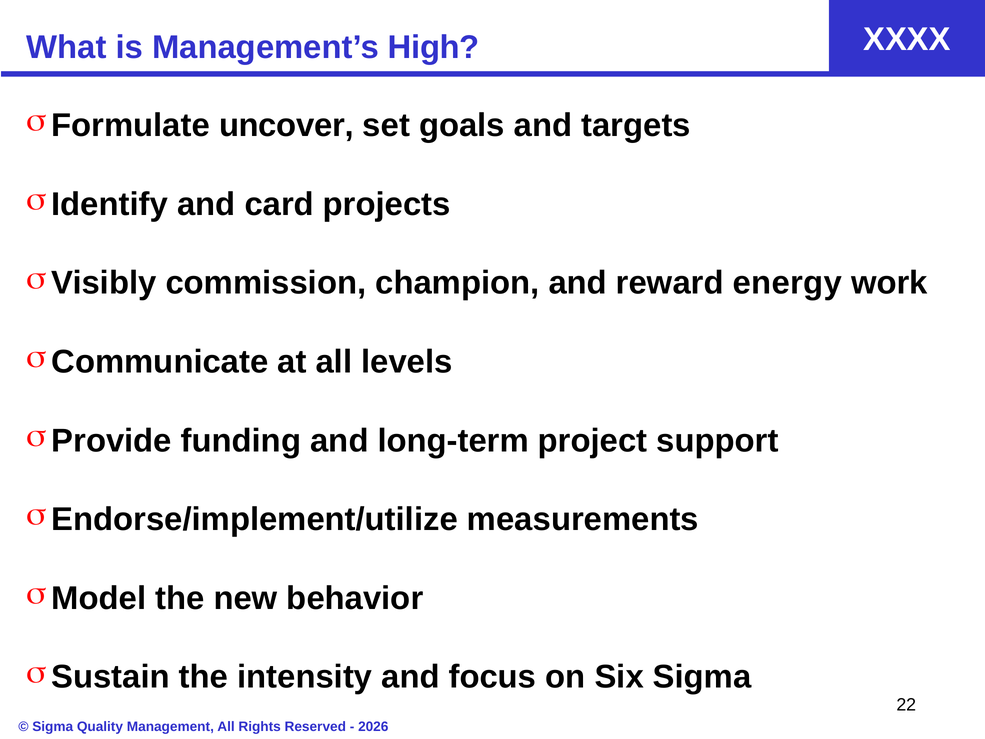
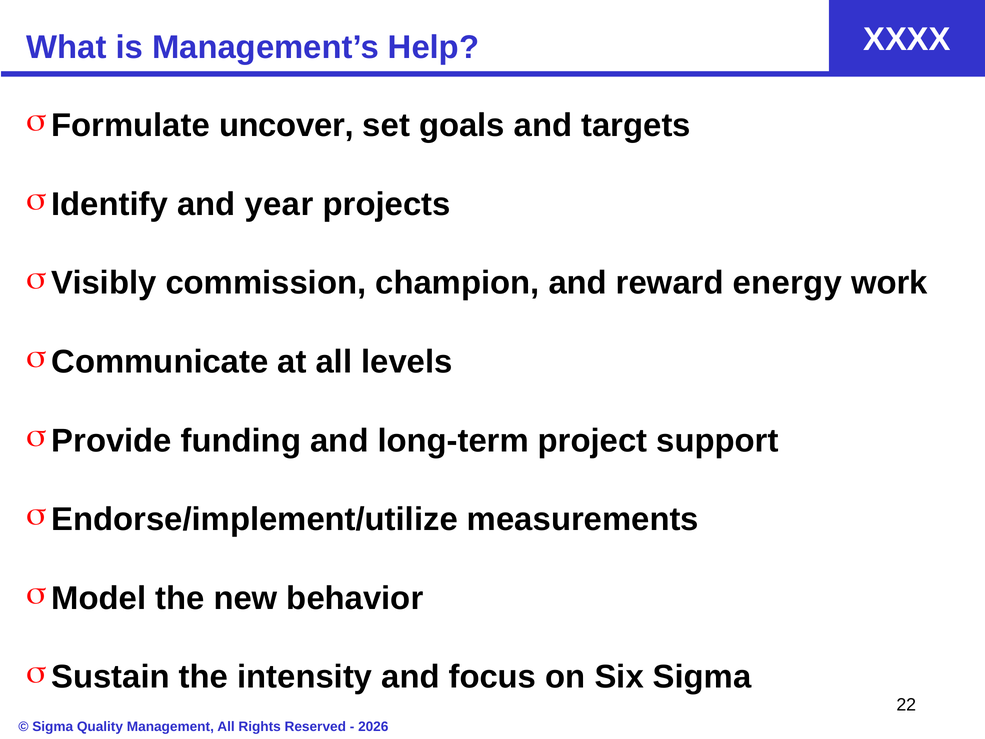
High: High -> Help
card: card -> year
